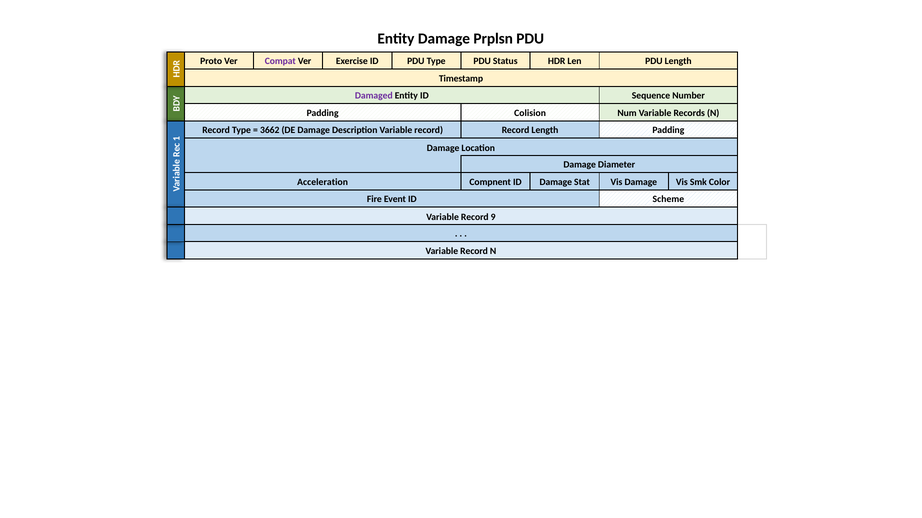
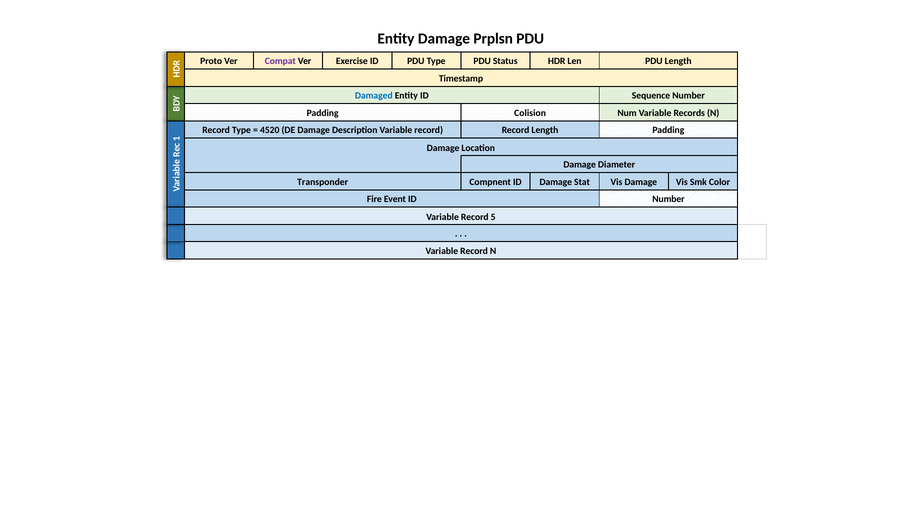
Damaged colour: purple -> blue
3662: 3662 -> 4520
Acceleration: Acceleration -> Transponder
Scheme at (668, 199): Scheme -> Number
9: 9 -> 5
